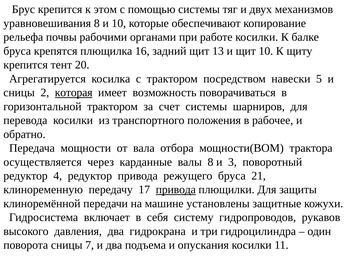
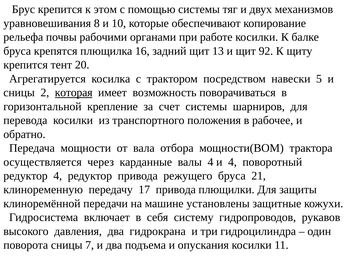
щит 10: 10 -> 92
горизонтальной трактором: трактором -> крепление
валы 8: 8 -> 4
и 3: 3 -> 4
привода at (176, 190) underline: present -> none
